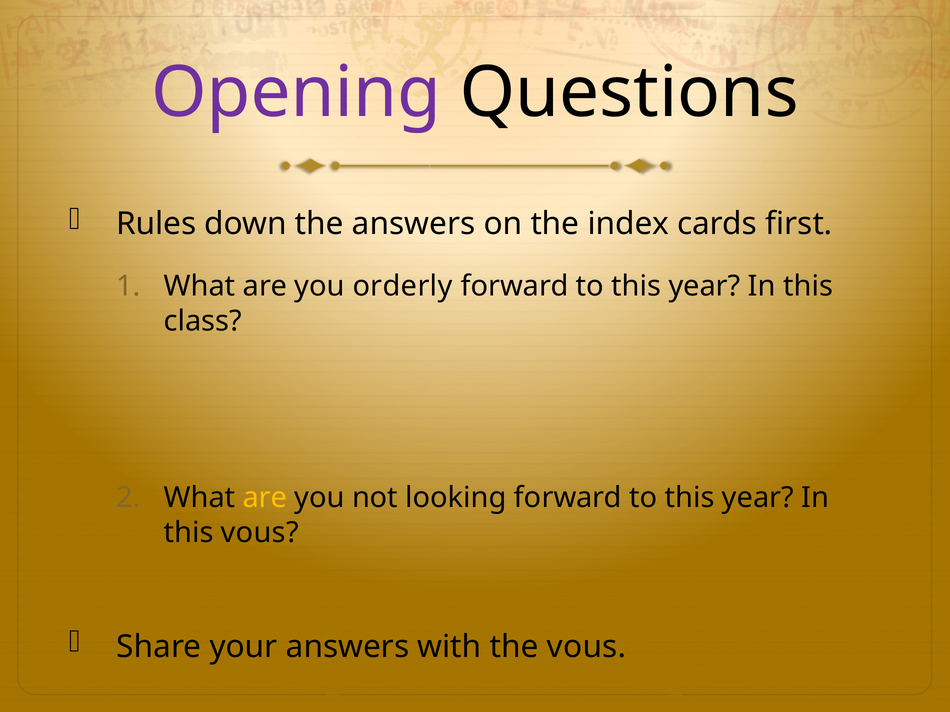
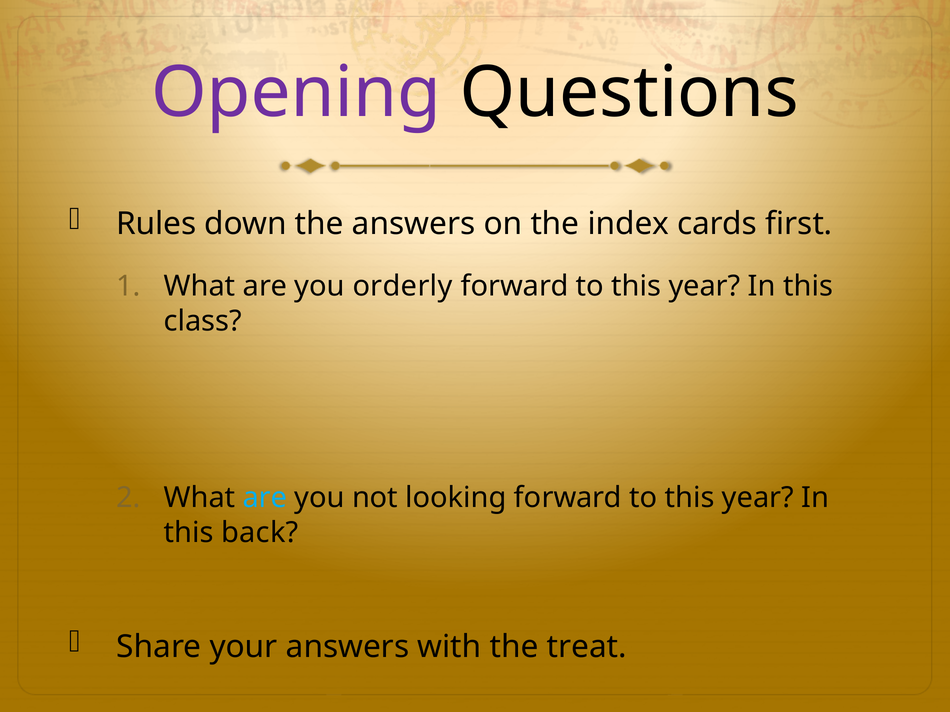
are at (265, 498) colour: yellow -> light blue
this vous: vous -> back
the vous: vous -> treat
